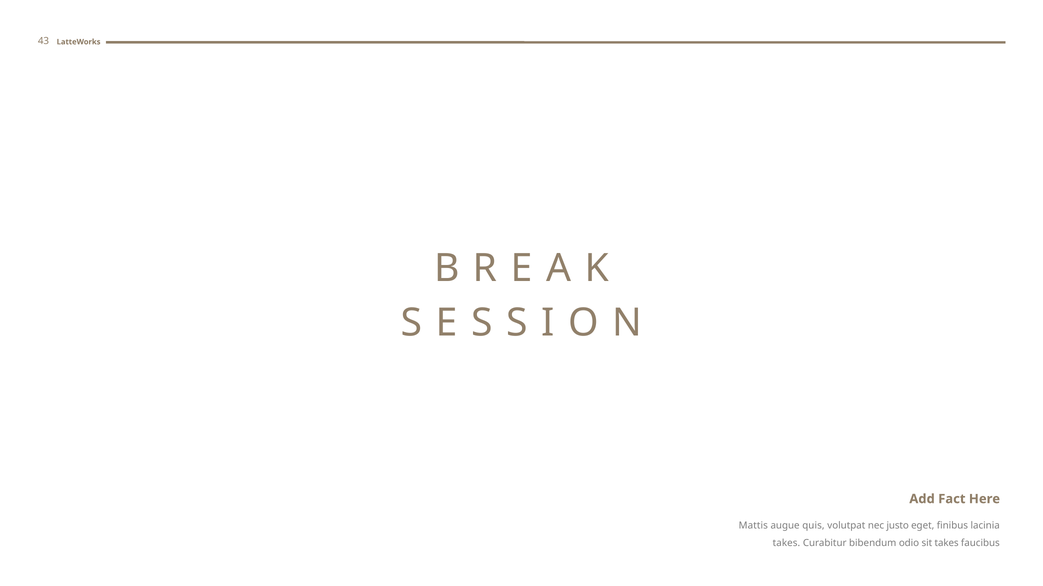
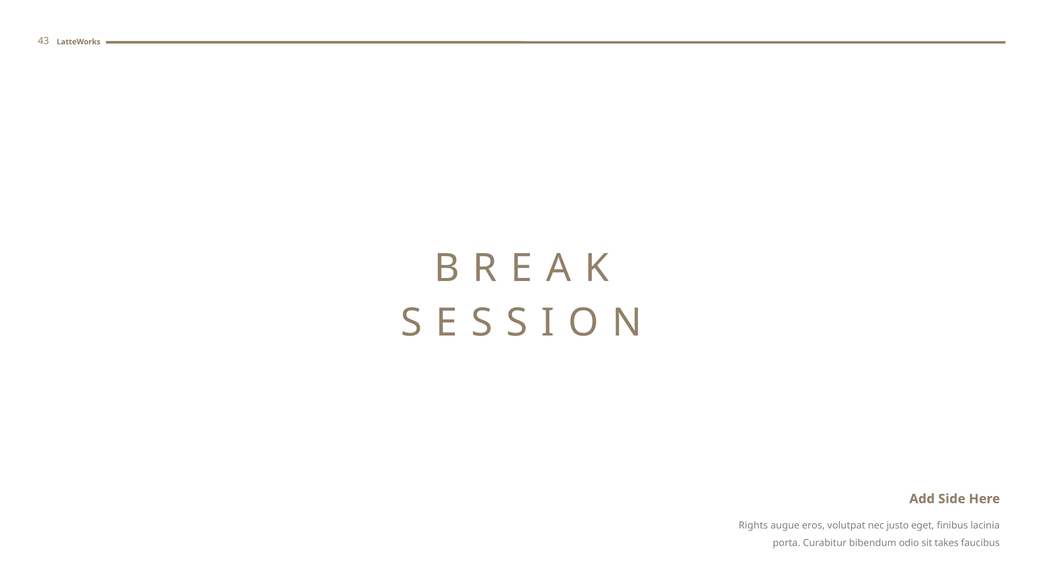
Fact: Fact -> Side
Mattis: Mattis -> Rights
quis: quis -> eros
takes at (786, 544): takes -> porta
